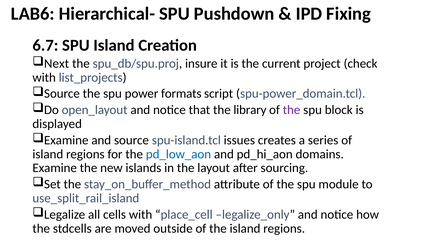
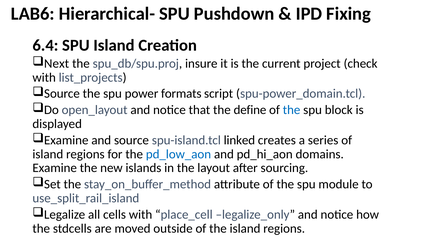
6.7: 6.7 -> 6.4
library: library -> define
the at (292, 110) colour: purple -> blue
issues: issues -> linked
